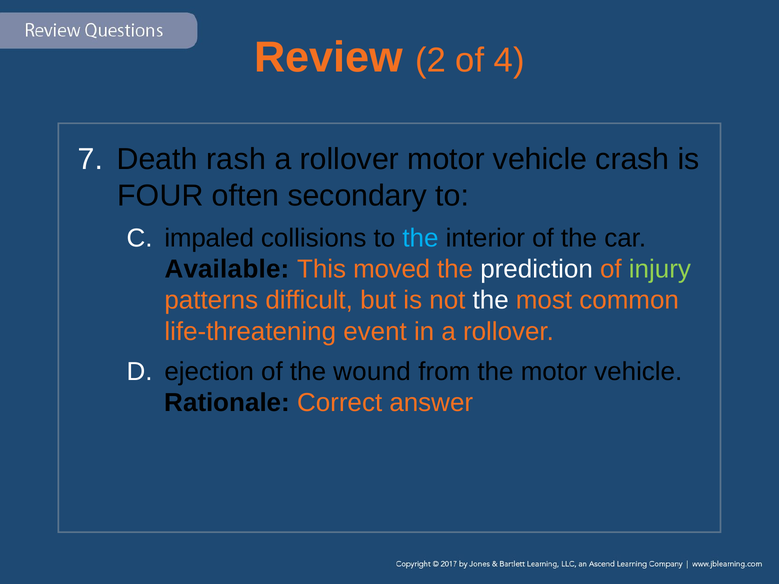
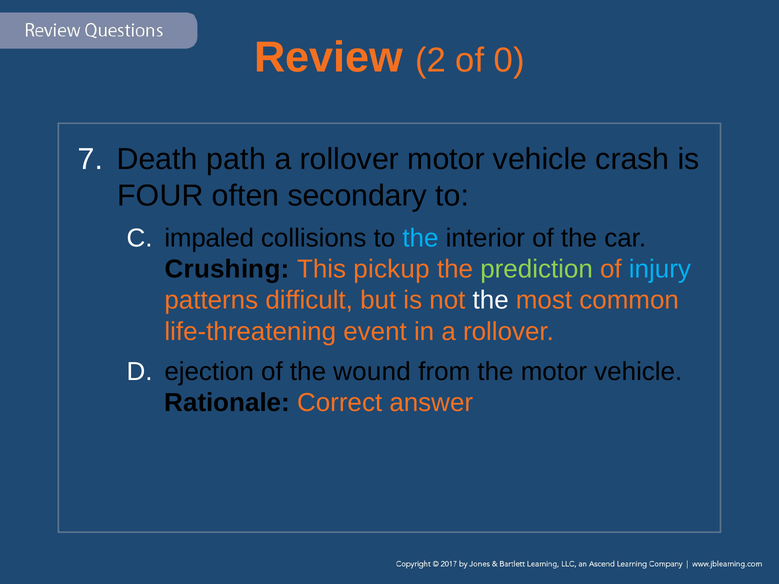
4: 4 -> 0
rash: rash -> path
Available: Available -> Crushing
moved: moved -> pickup
prediction colour: white -> light green
injury colour: light green -> light blue
